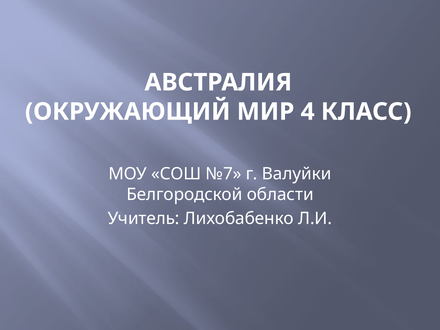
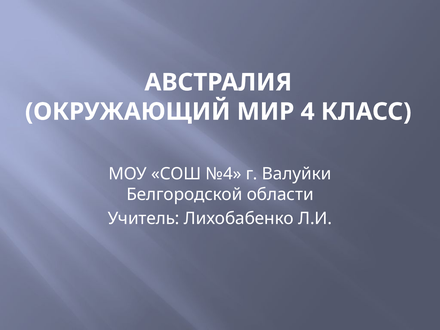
№7: №7 -> №4
